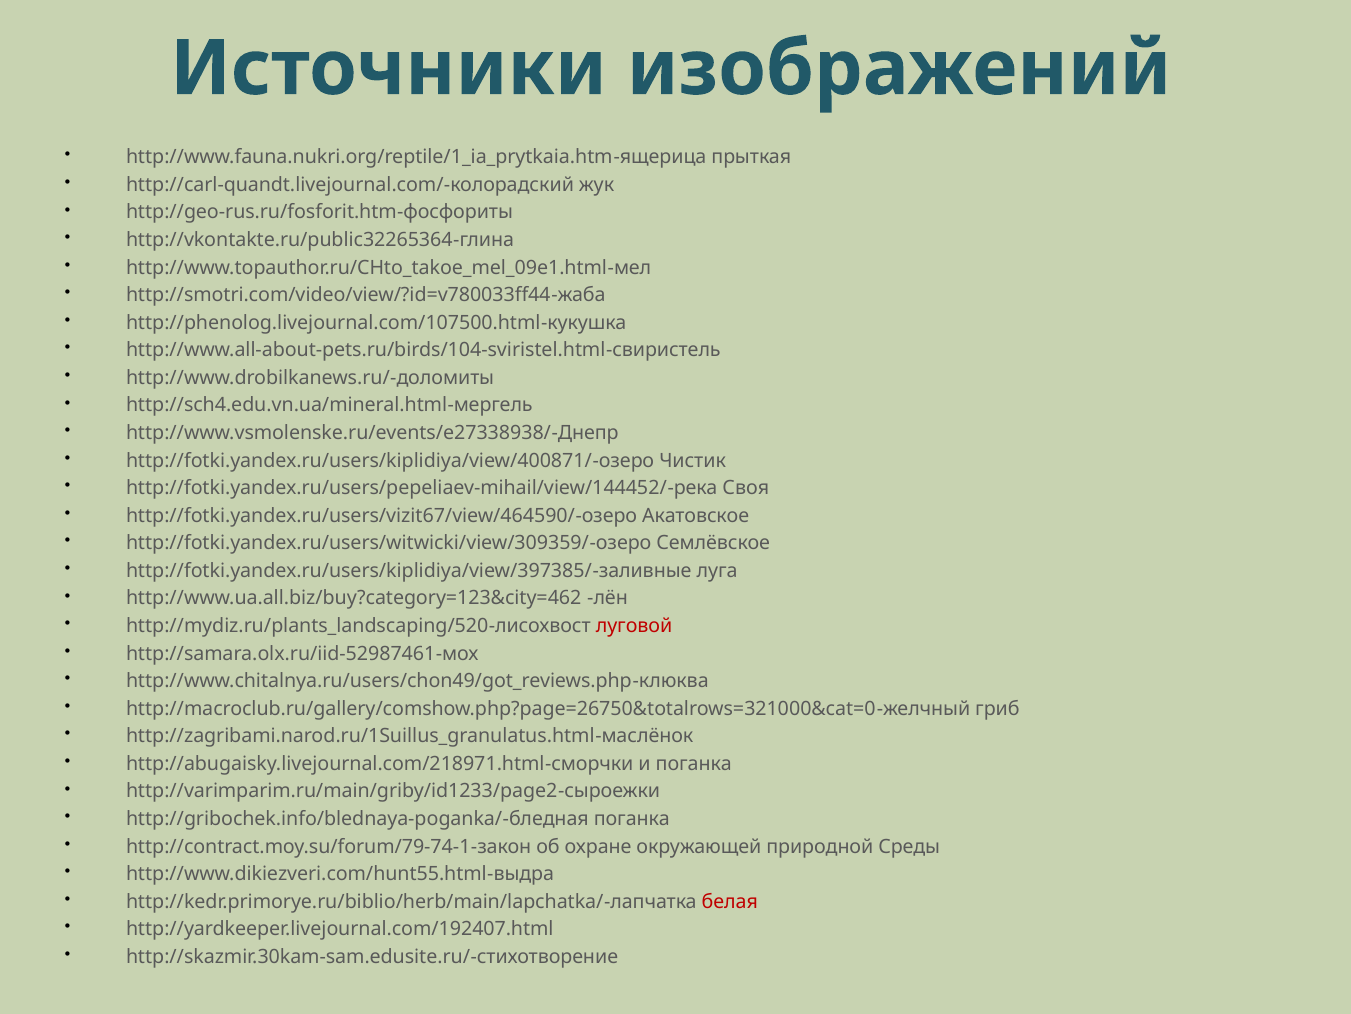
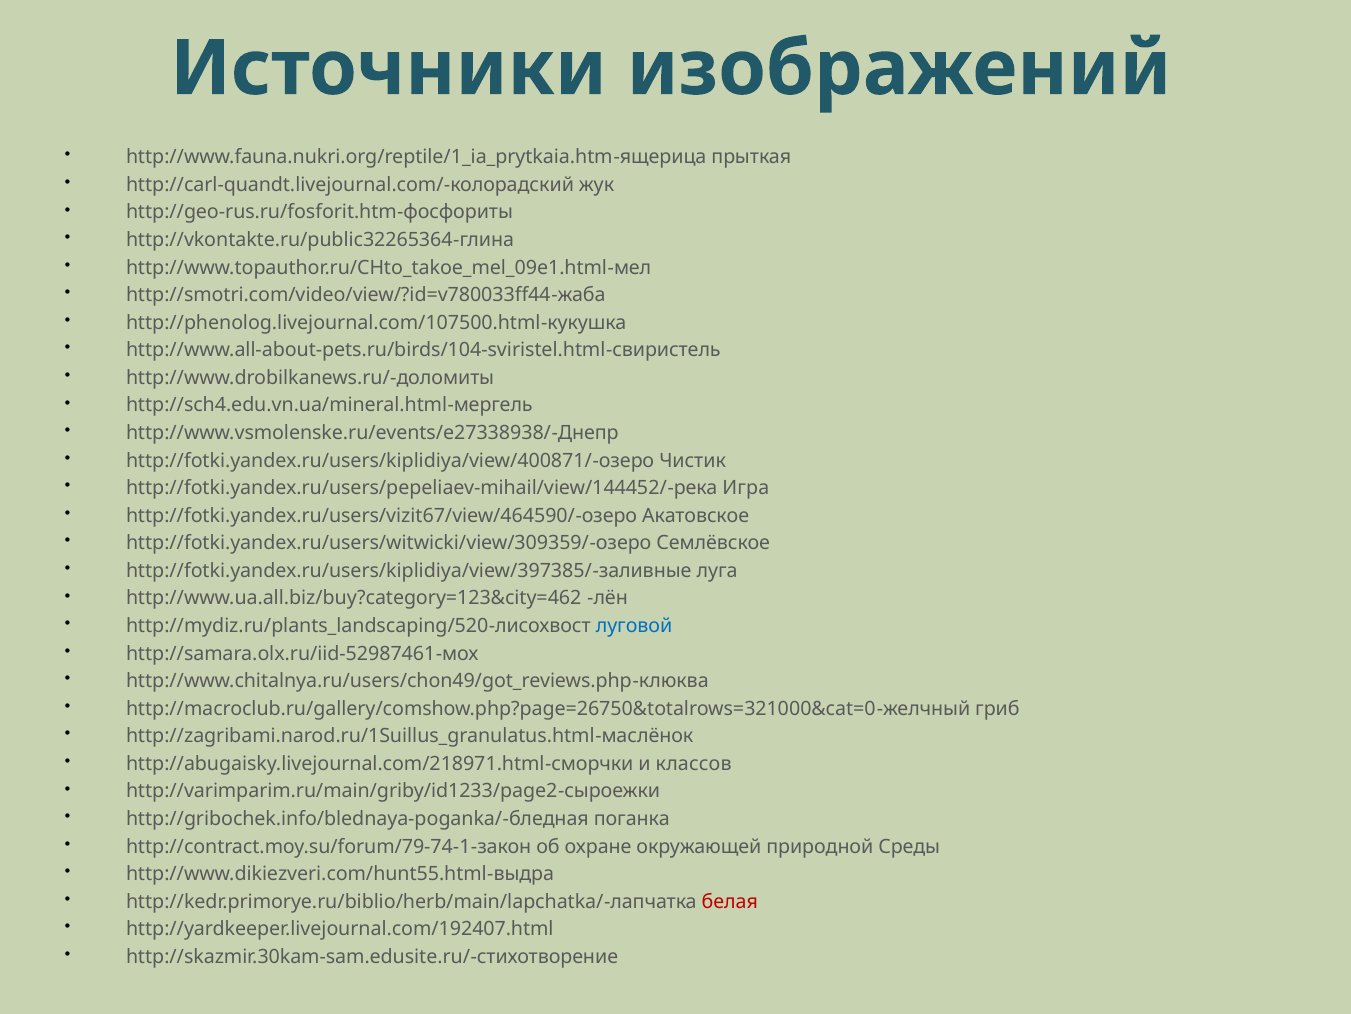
Своя: Своя -> Игра
луговой colour: red -> blue
и поганка: поганка -> классов
